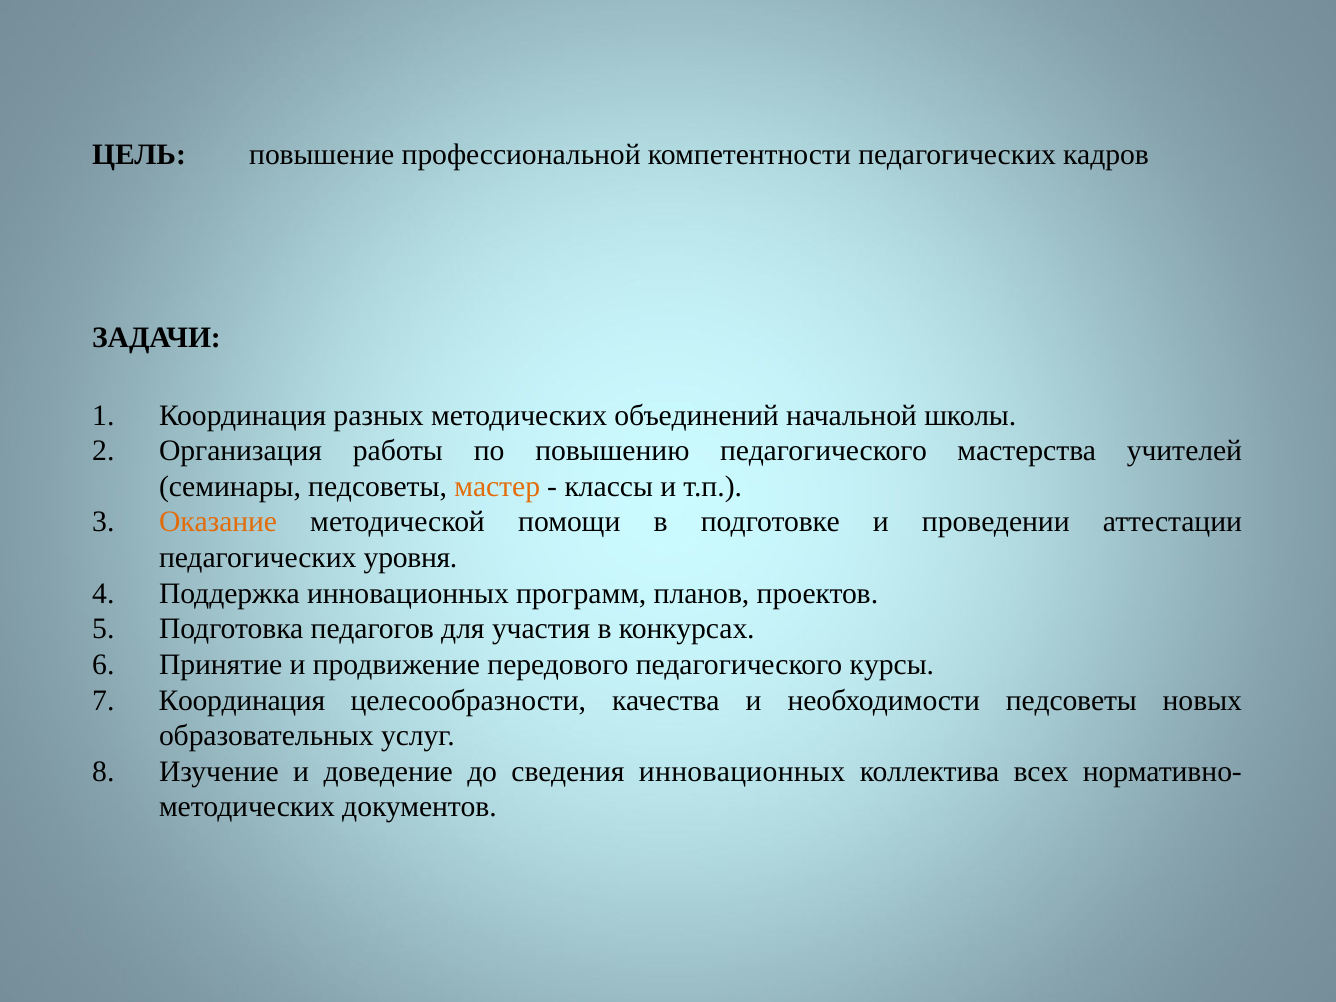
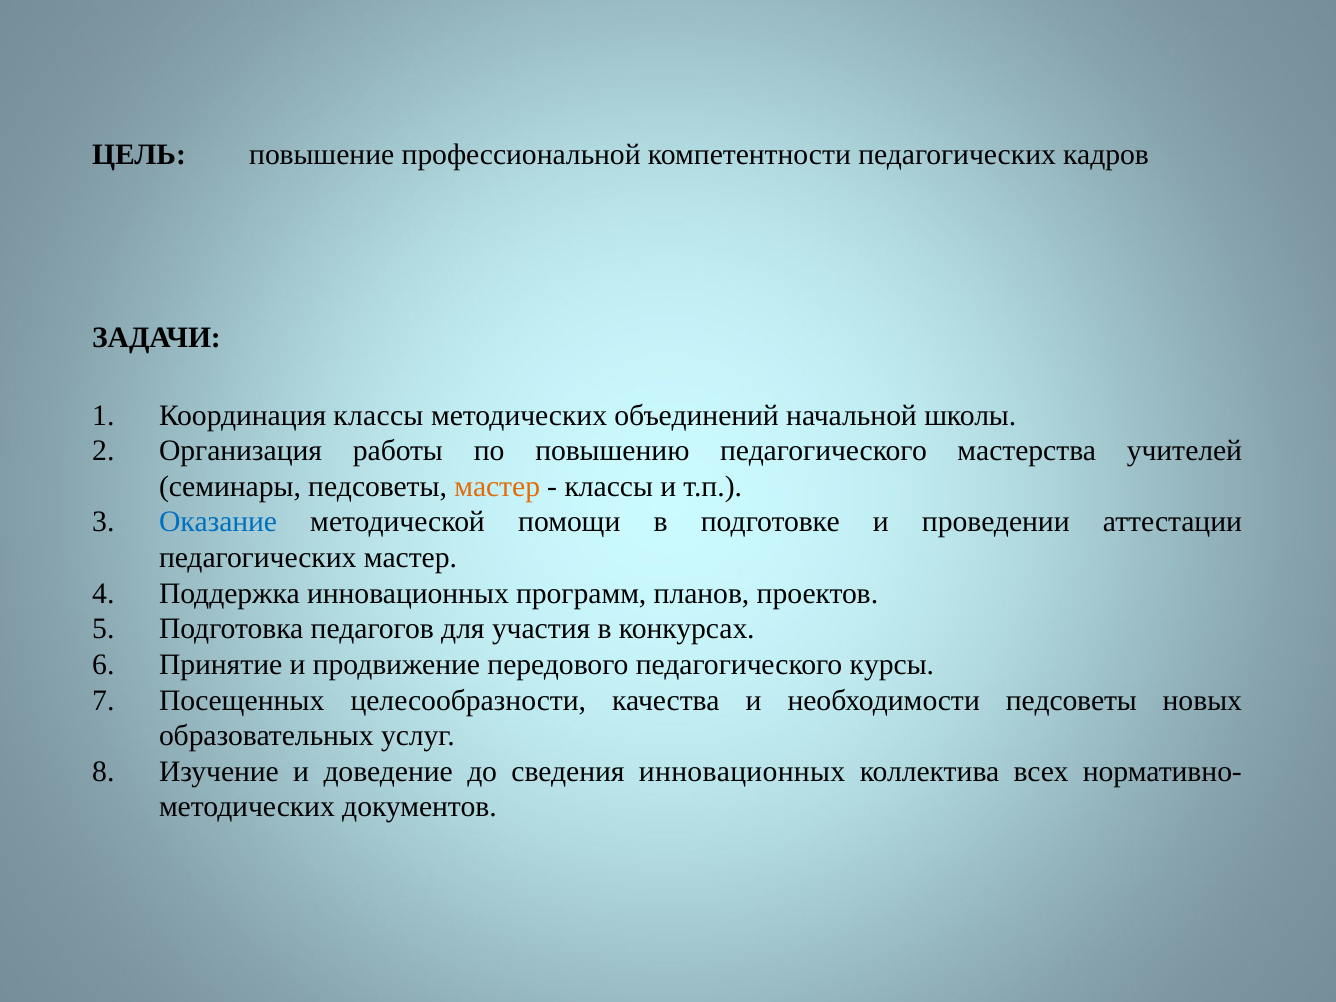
Координация разных: разных -> классы
Оказание colour: orange -> blue
педагогических уровня: уровня -> мастер
Координация at (242, 700): Координация -> Посещенных
